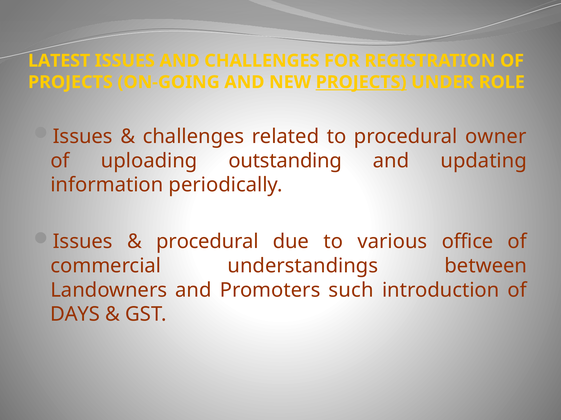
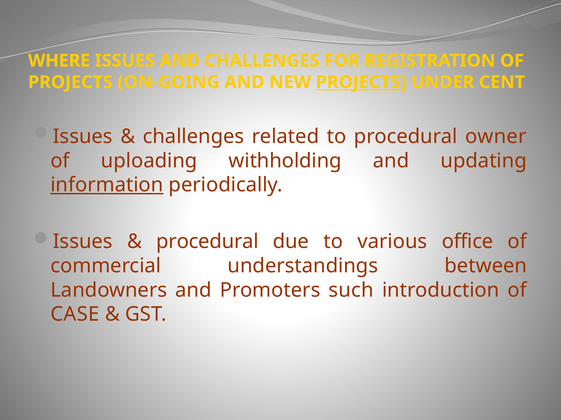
LATEST: LATEST -> WHERE
ROLE: ROLE -> CENT
outstanding: outstanding -> withholding
information underline: none -> present
DAYS: DAYS -> CASE
